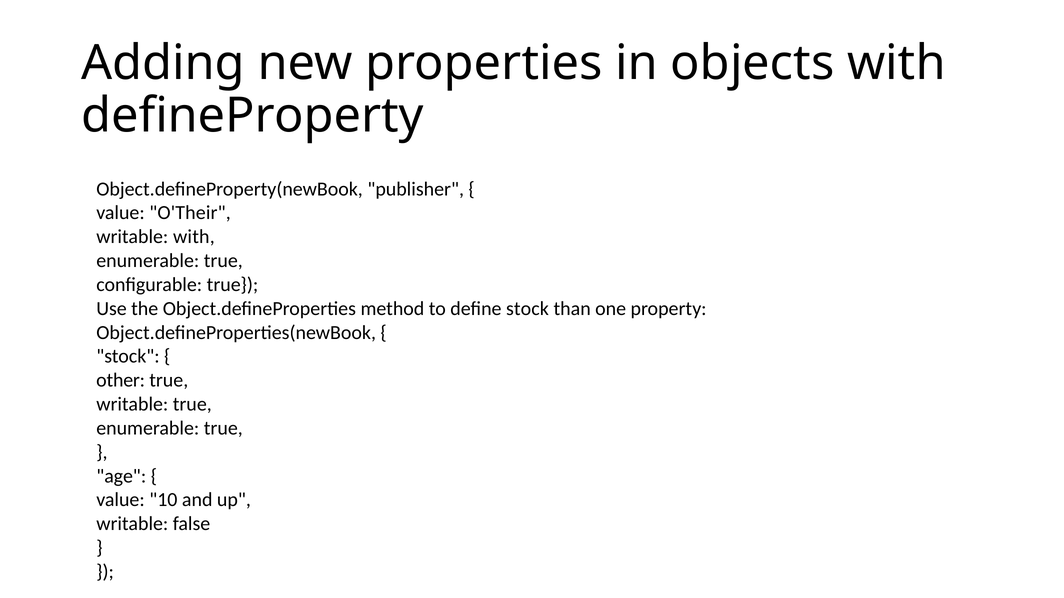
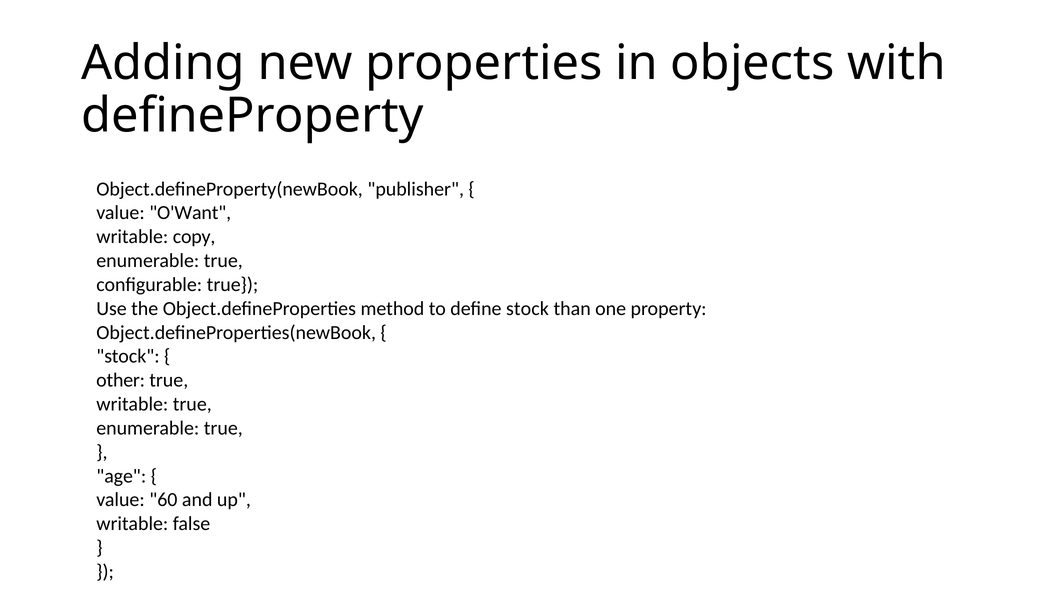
O'Their: O'Their -> O'Want
writable with: with -> copy
10: 10 -> 60
